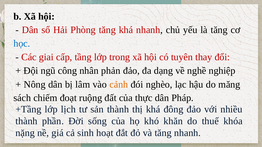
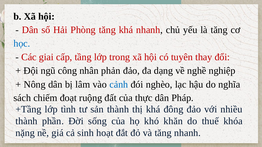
cảnh colour: orange -> blue
măng: măng -> nghĩa
lịch: lịch -> tình
